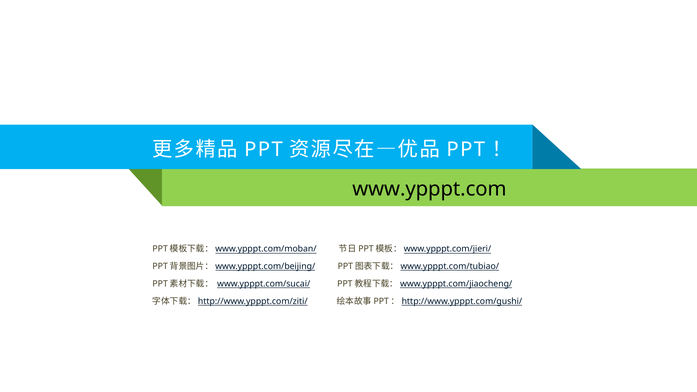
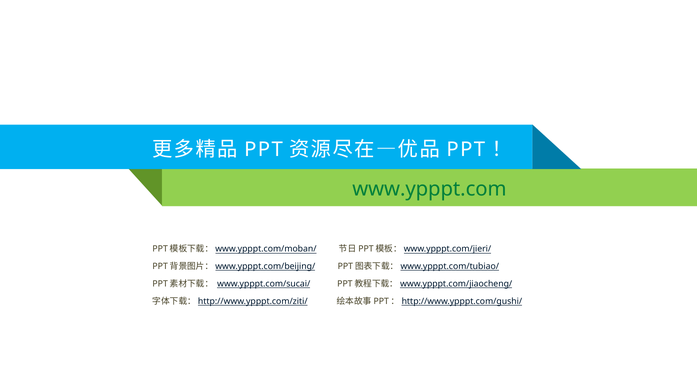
www.ypppt.com colour: black -> green
